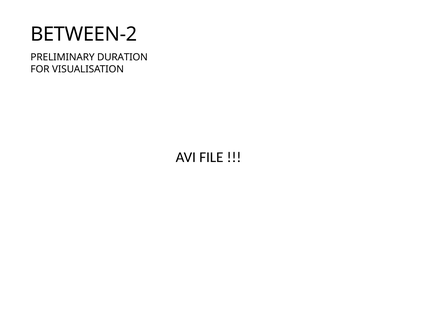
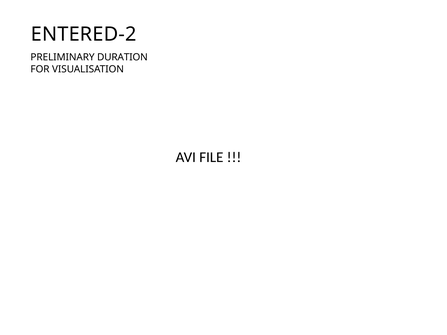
BETWEEN-2: BETWEEN-2 -> ENTERED-2
